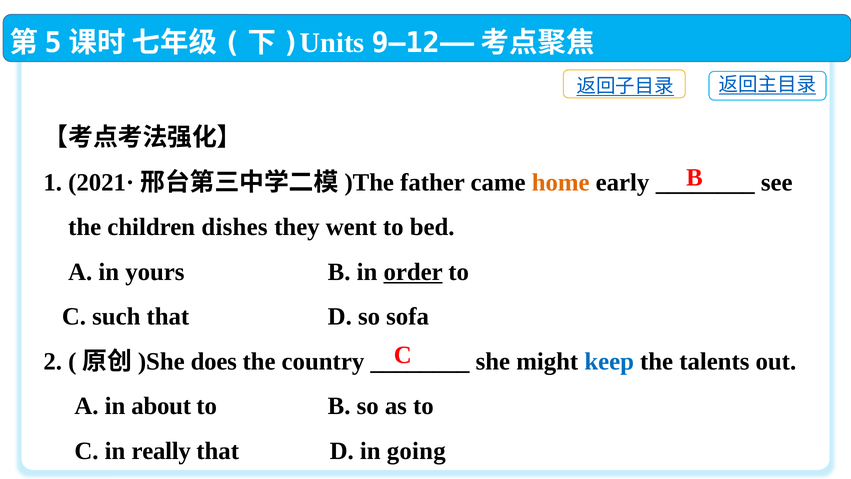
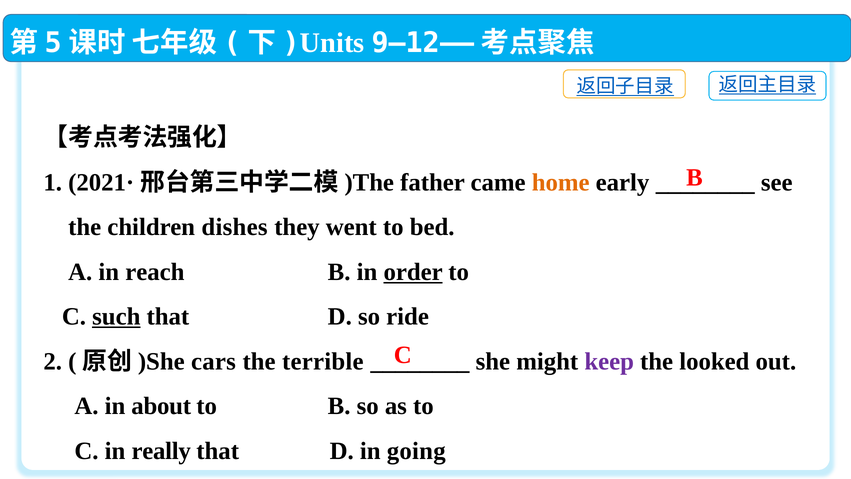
yours: yours -> reach
such underline: none -> present
sofa: sofa -> ride
does: does -> cars
country: country -> terrible
keep colour: blue -> purple
talents: talents -> looked
